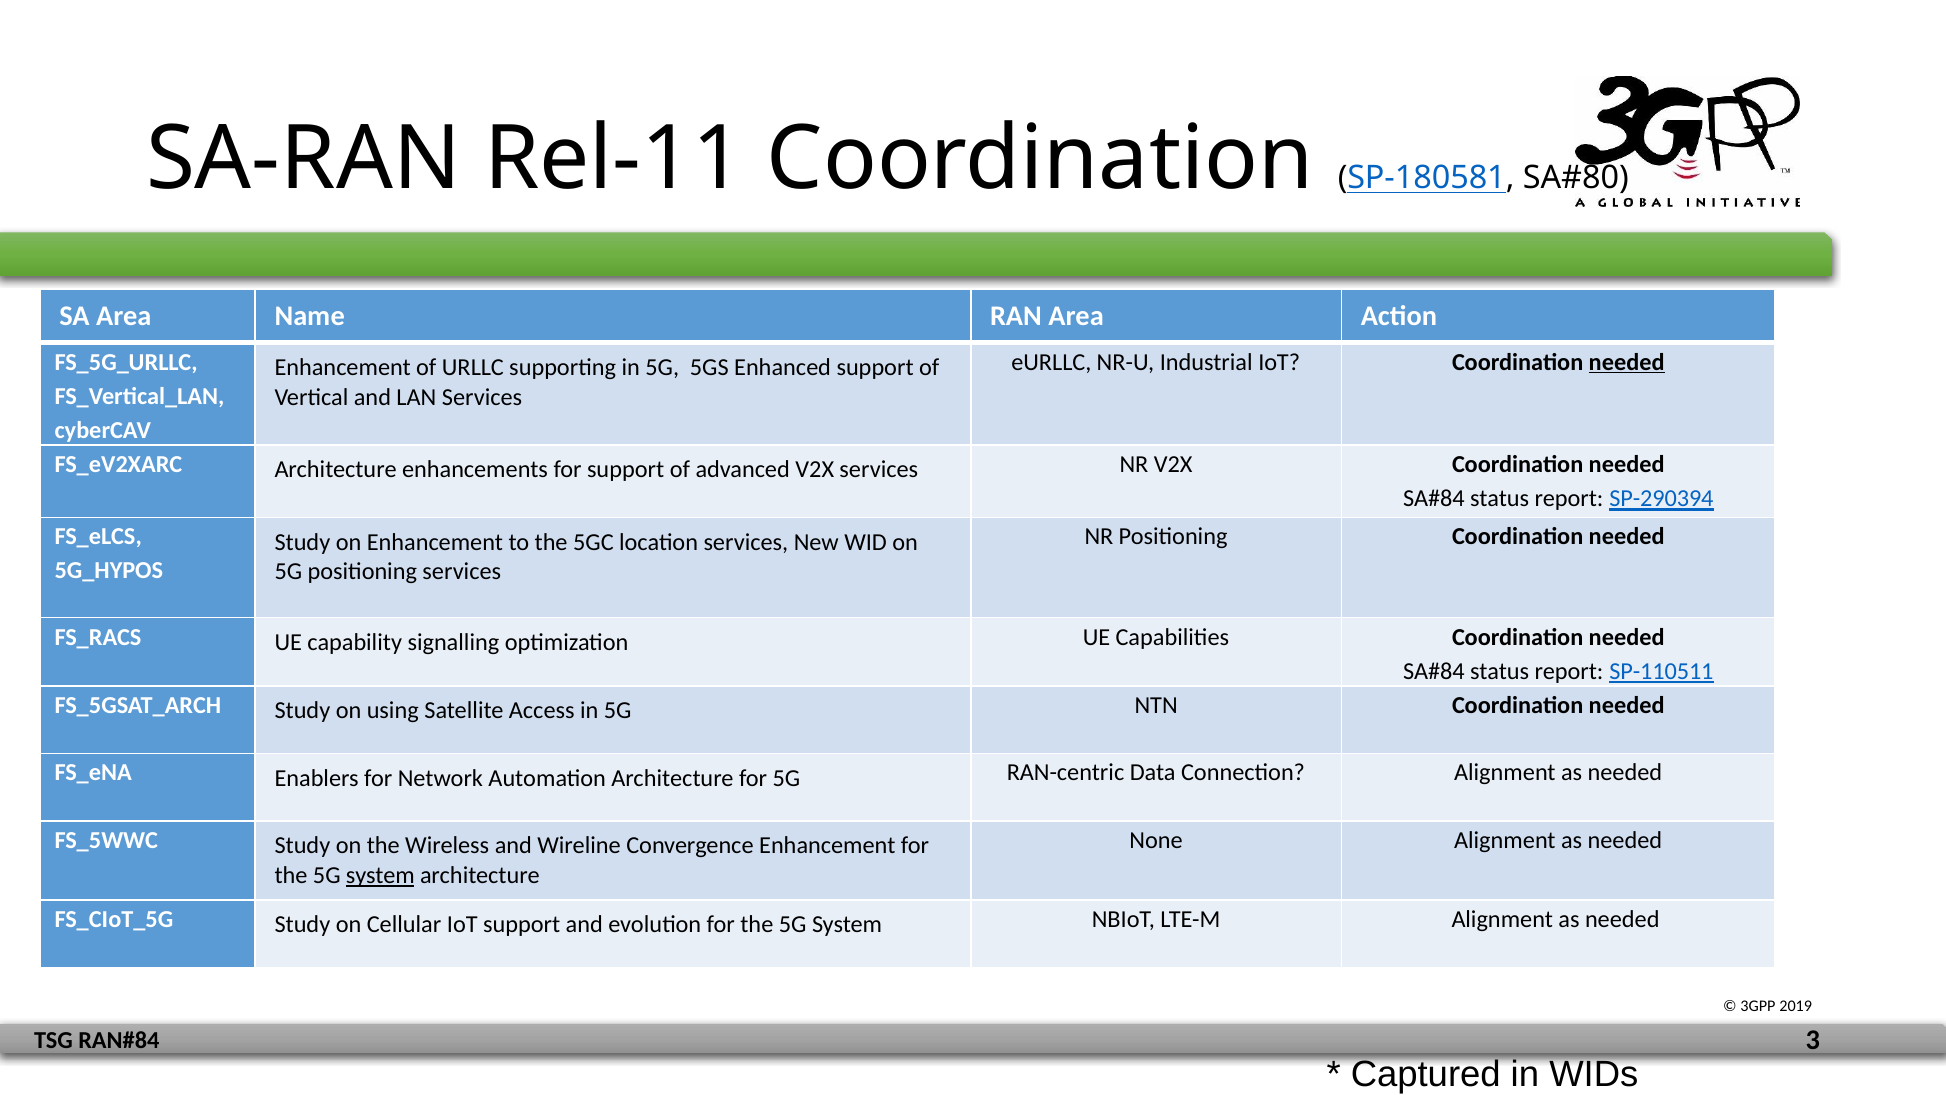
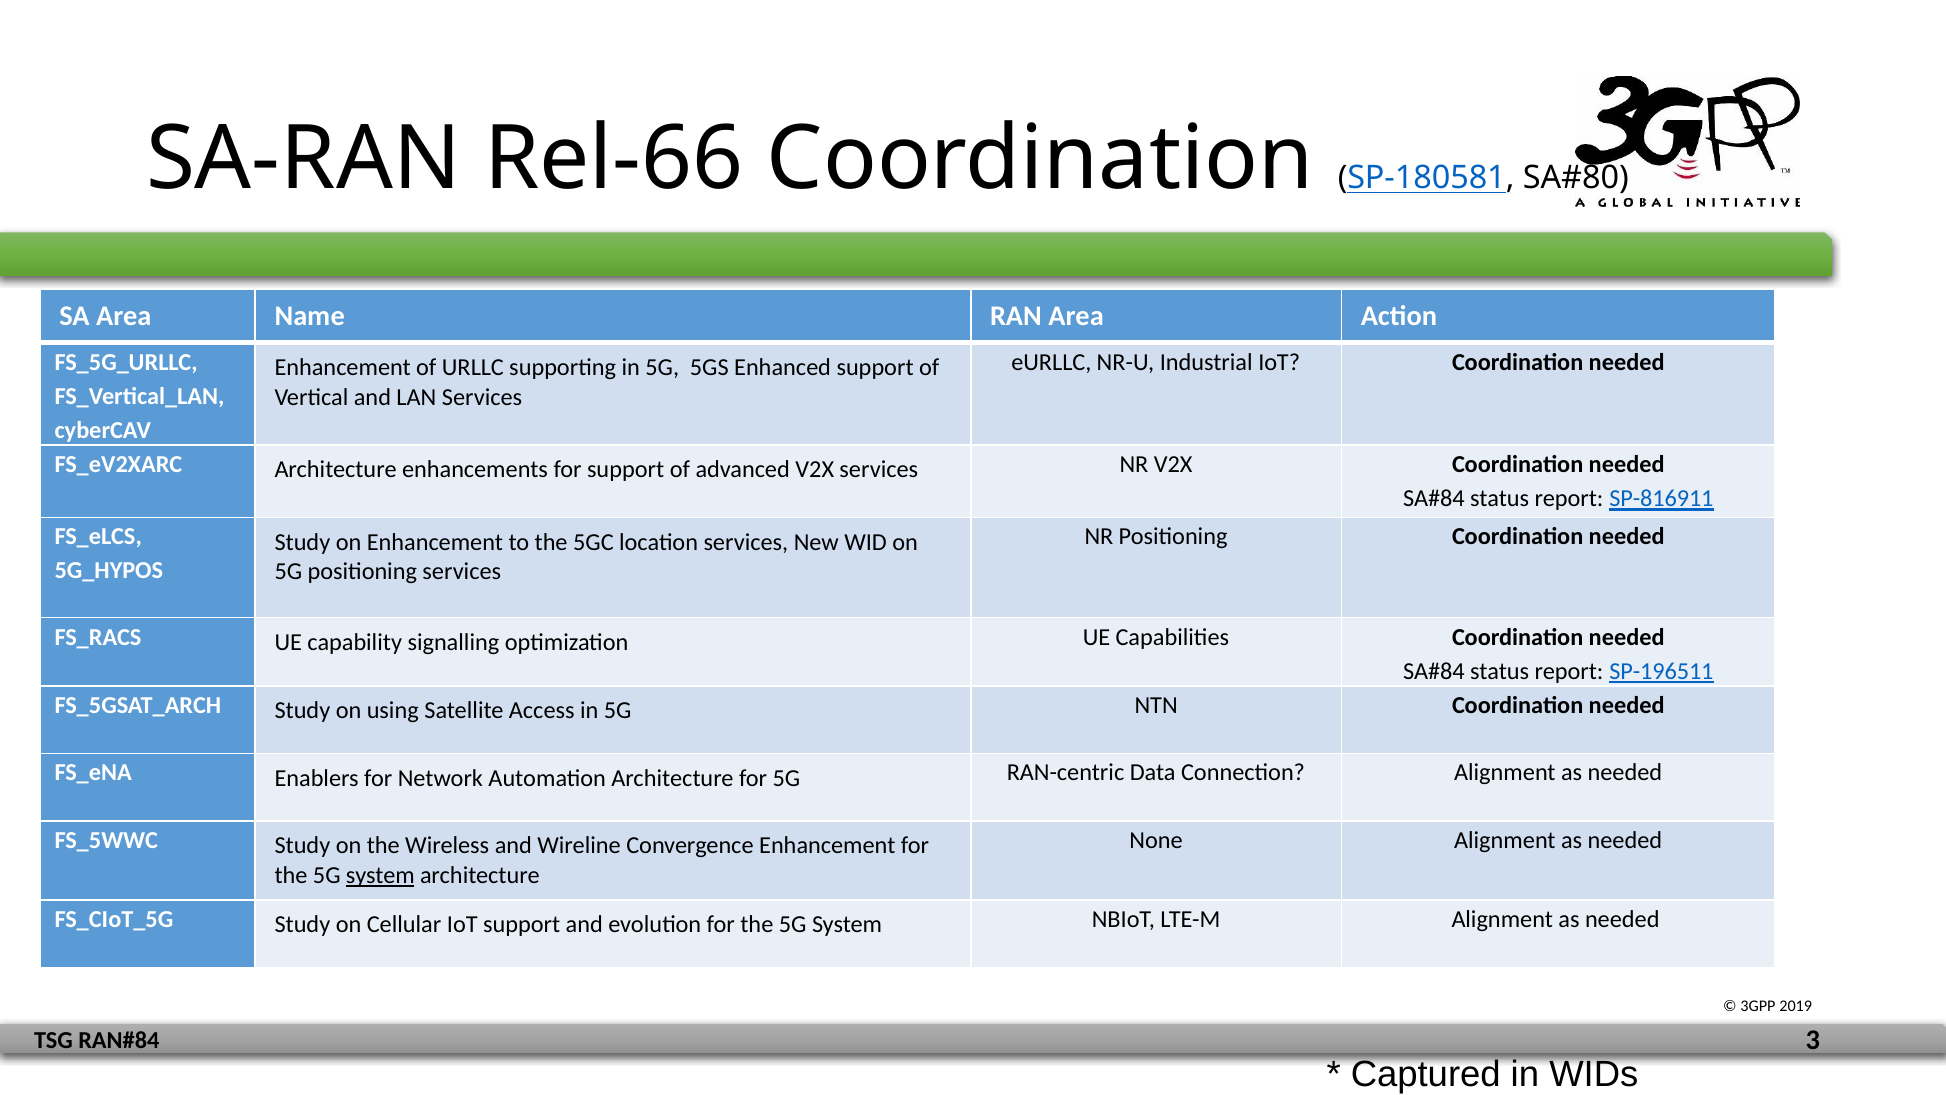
Rel-11: Rel-11 -> Rel-66
needed at (1627, 362) underline: present -> none
SP-290394: SP-290394 -> SP-816911
SP-110511: SP-110511 -> SP-196511
